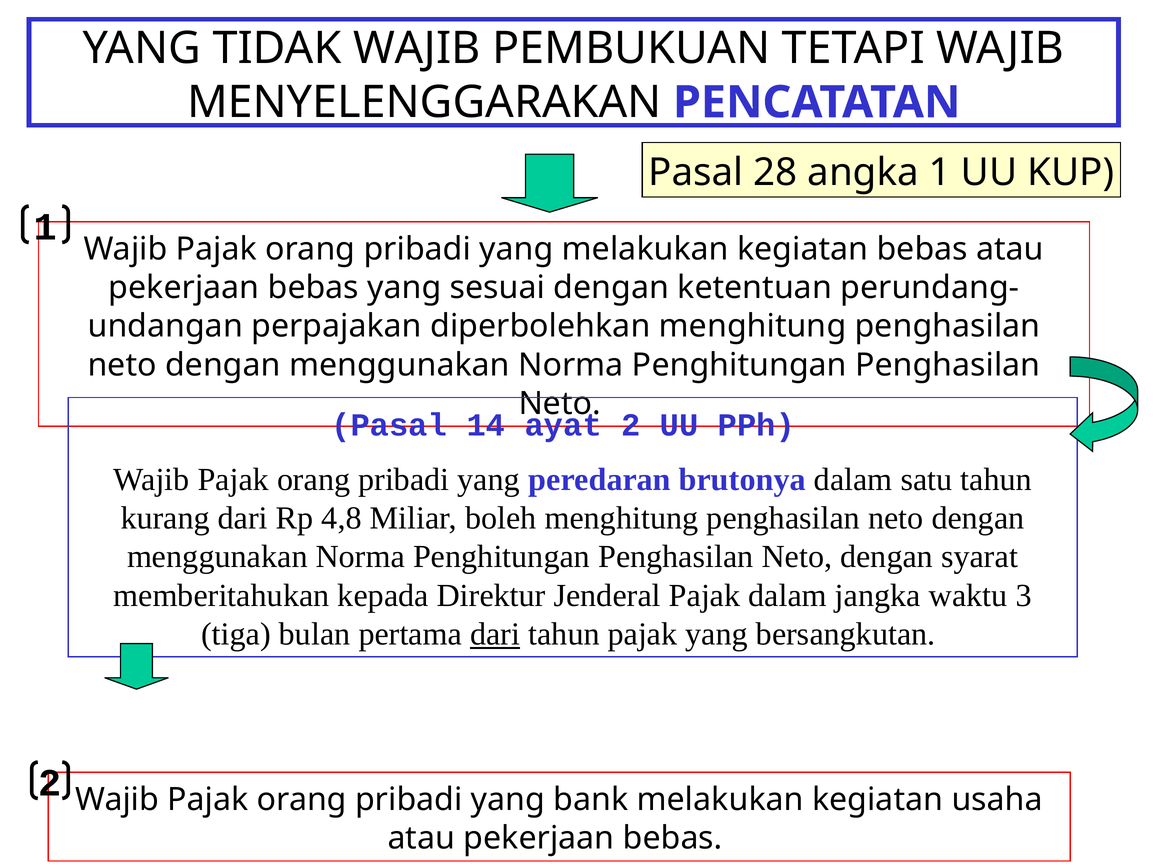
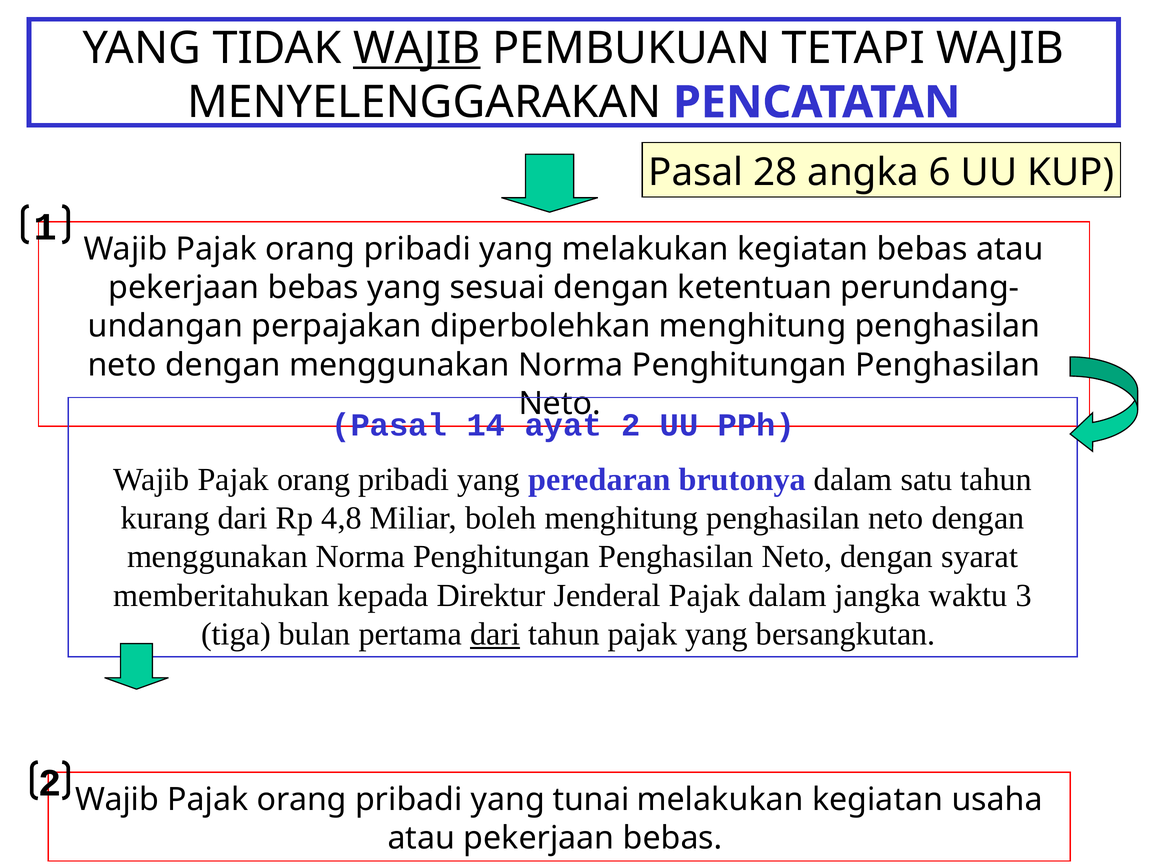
WAJIB at (417, 48) underline: none -> present
angka 1: 1 -> 6
bank: bank -> tunai
